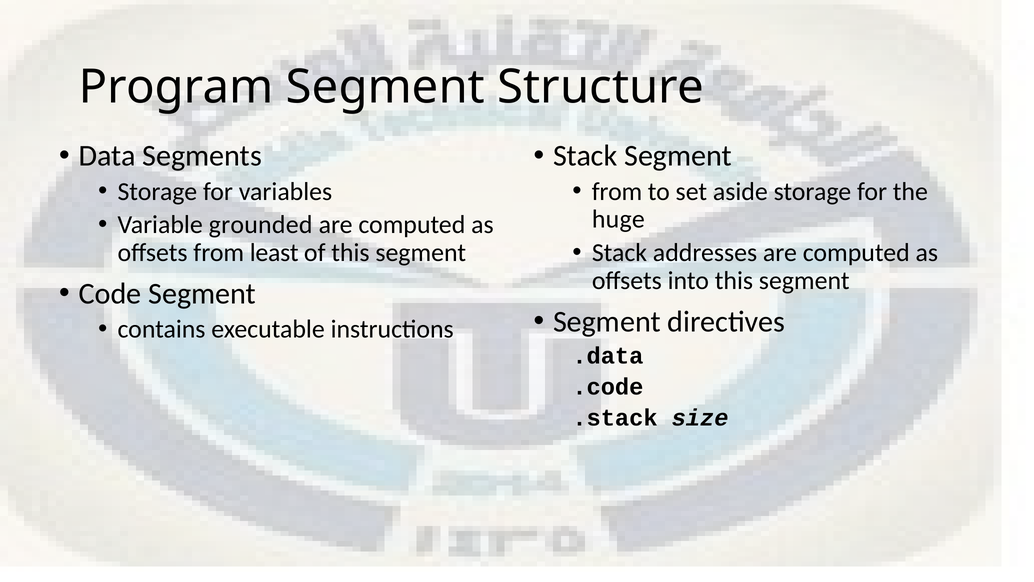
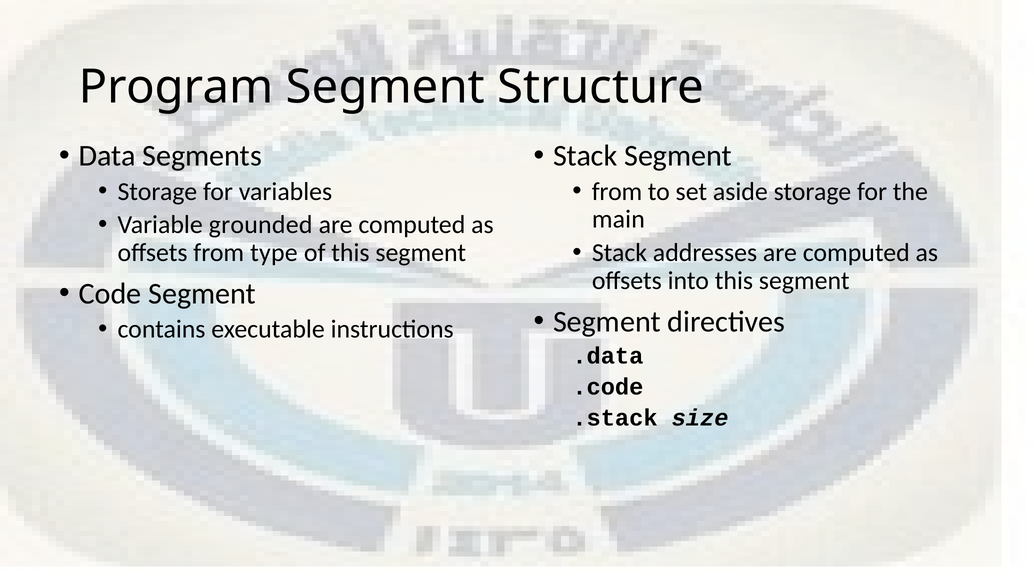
huge: huge -> main
least: least -> type
